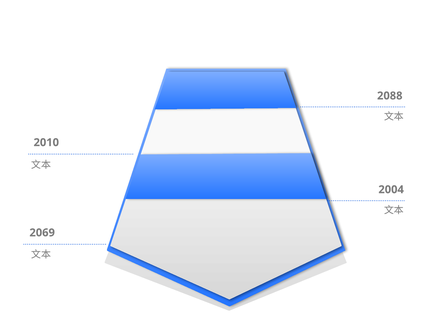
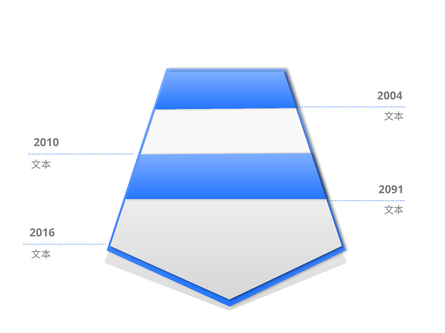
2088: 2088 -> 2004
2004: 2004 -> 2091
2069: 2069 -> 2016
